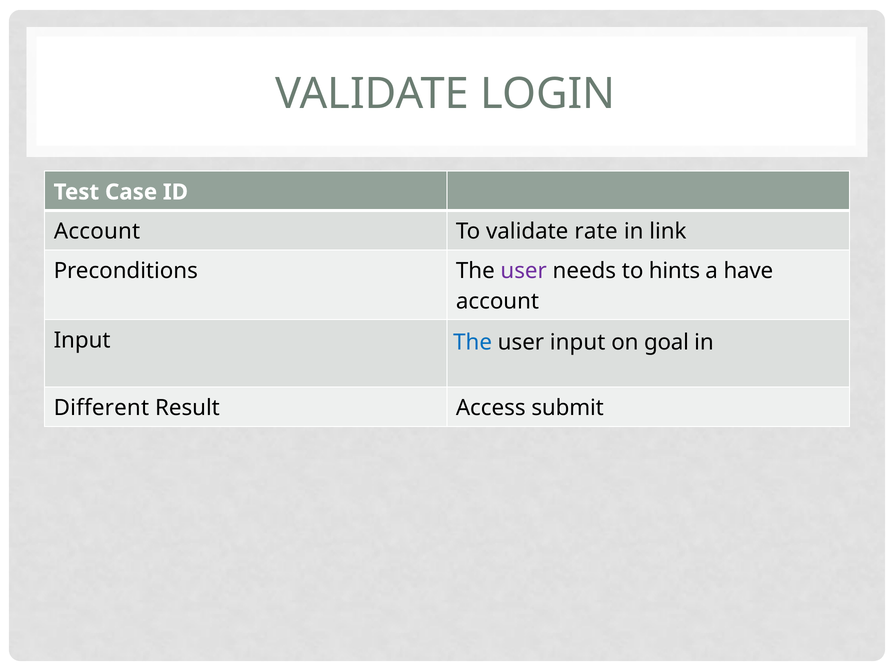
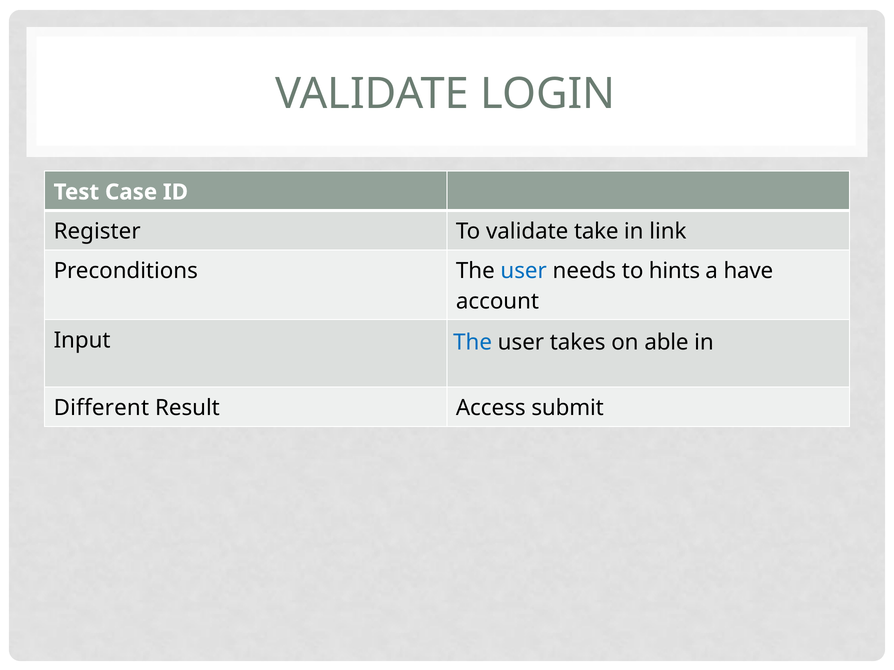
Account at (97, 232): Account -> Register
rate: rate -> take
user at (524, 271) colour: purple -> blue
user input: input -> takes
goal: goal -> able
